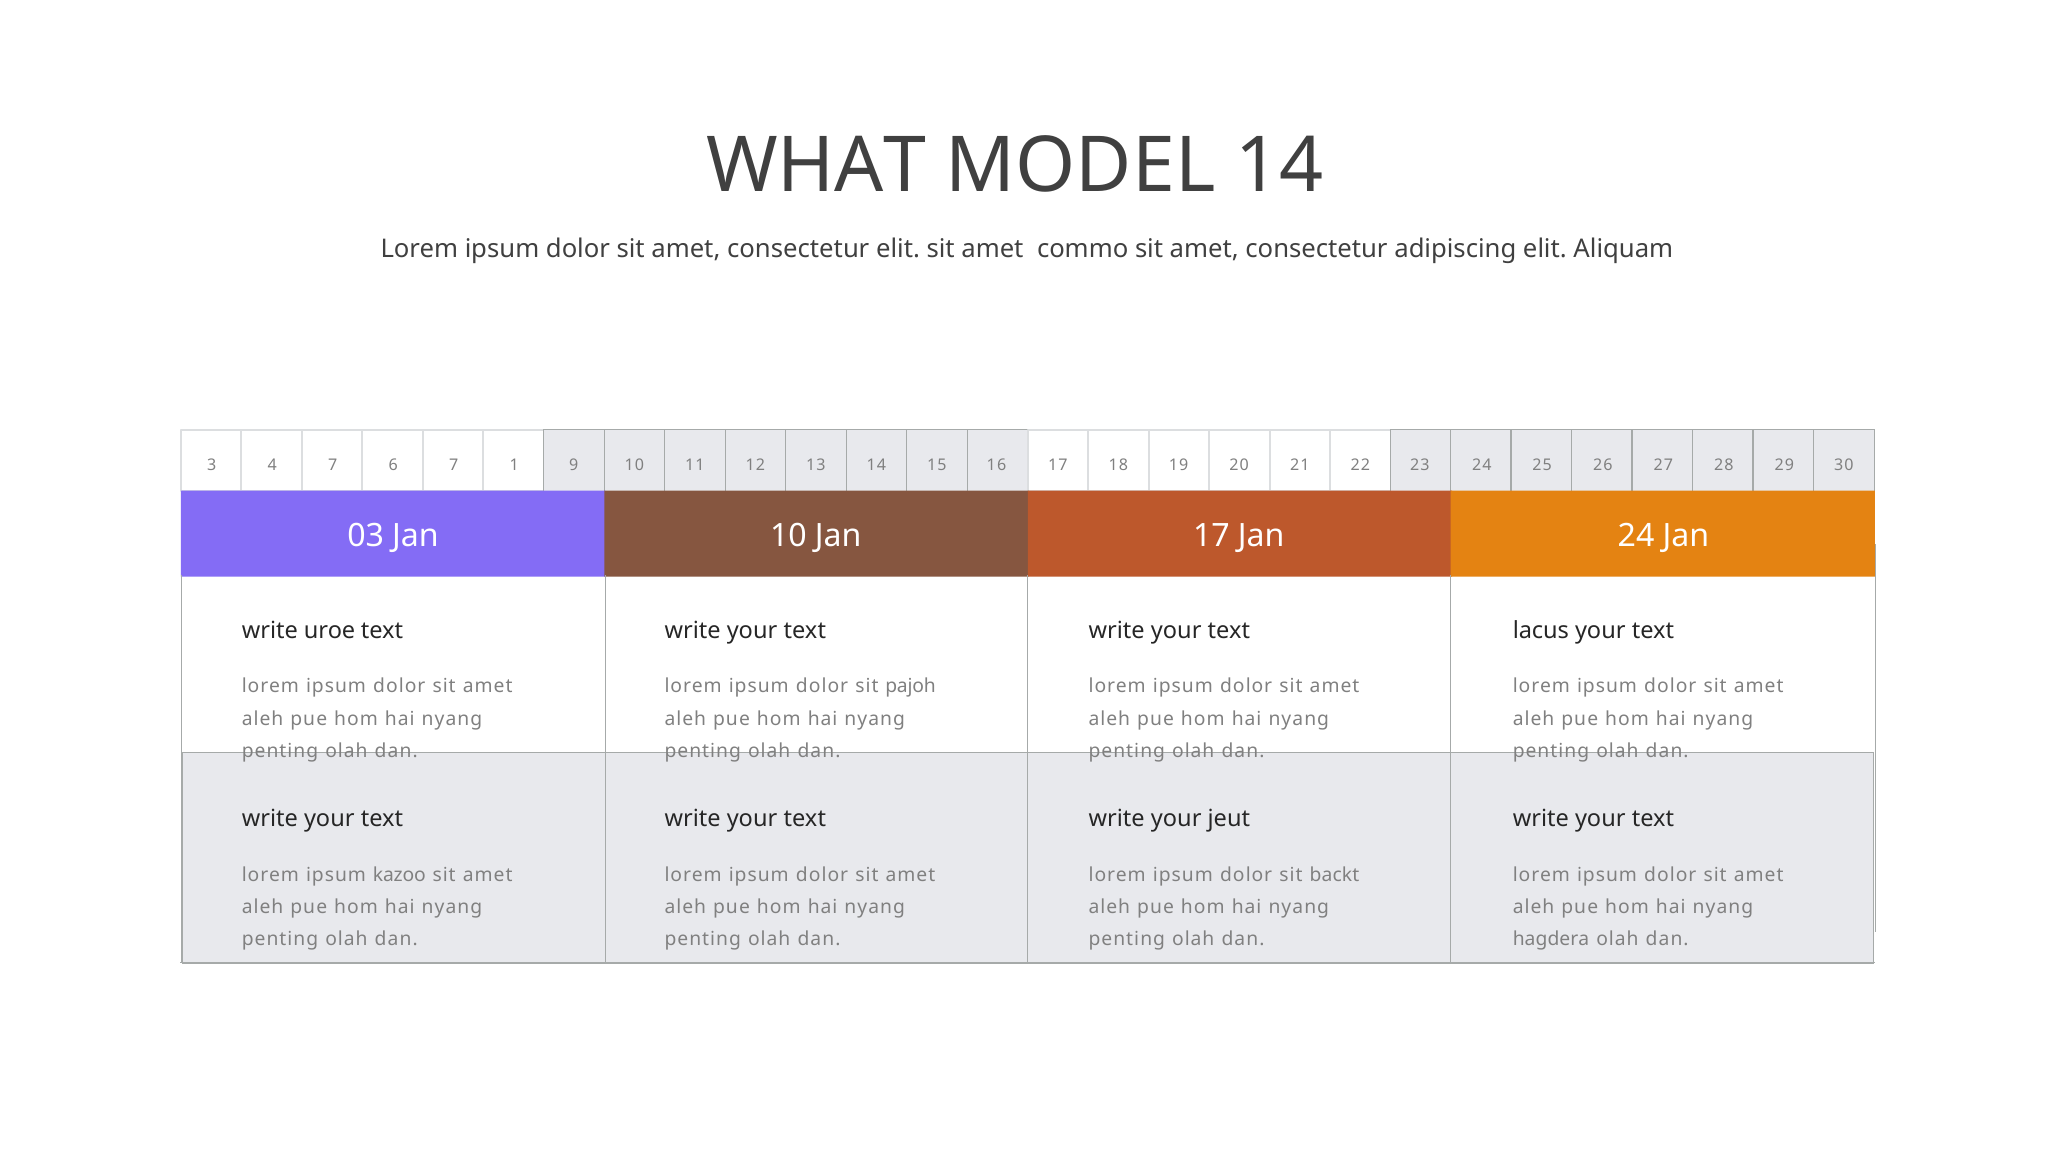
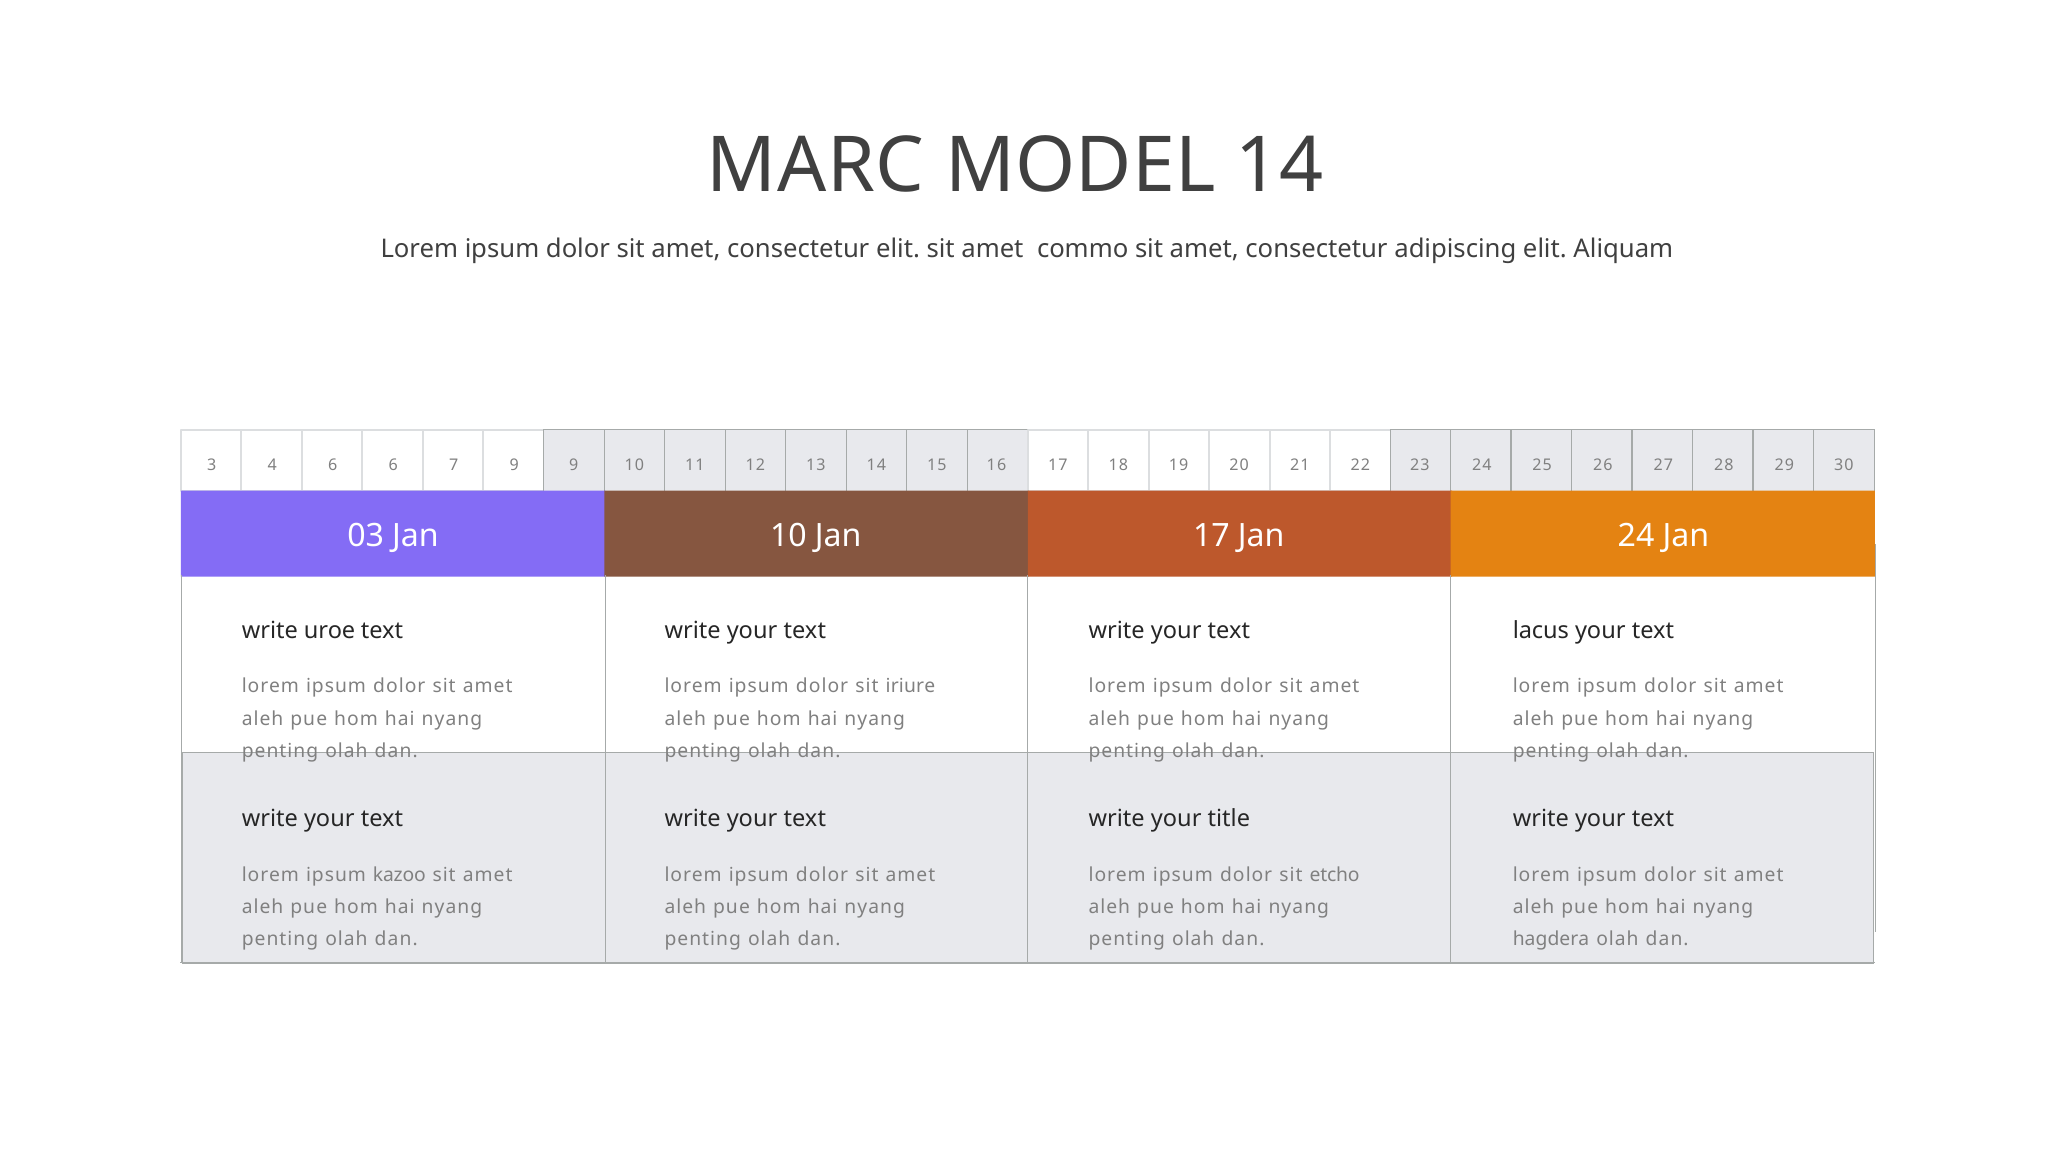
WHAT: WHAT -> MARC
4 7: 7 -> 6
7 1: 1 -> 9
pajoh: pajoh -> iriure
jeut: jeut -> title
backt: backt -> etcho
